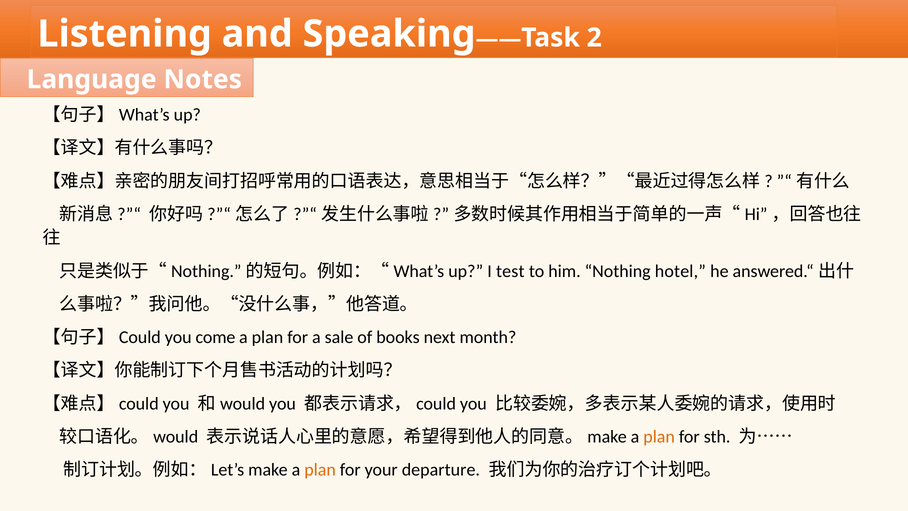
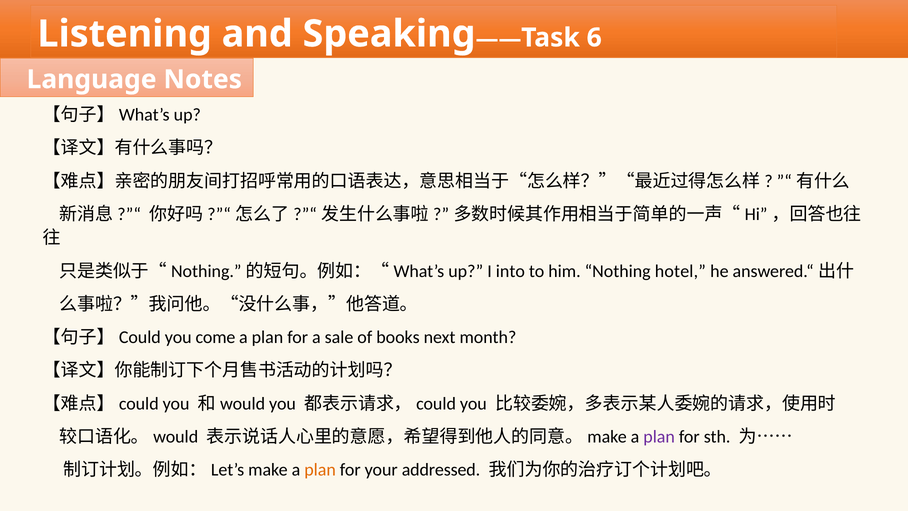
2: 2 -> 6
test: test -> into
plan at (659, 437) colour: orange -> purple
departure: departure -> addressed
